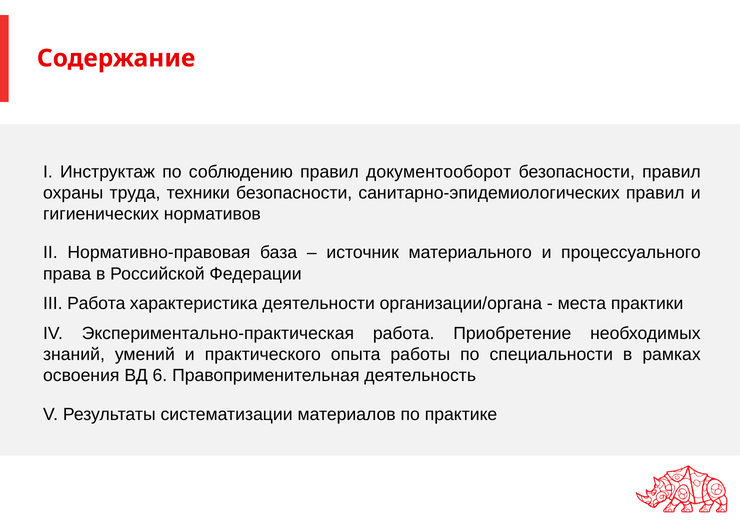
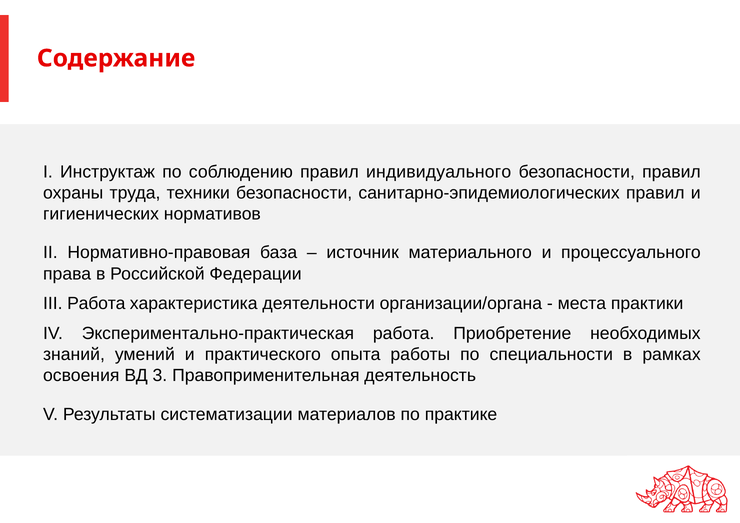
документооборот: документооборот -> индивидуального
6: 6 -> 3
